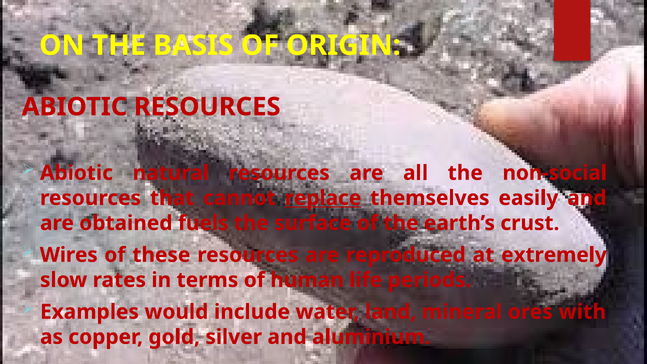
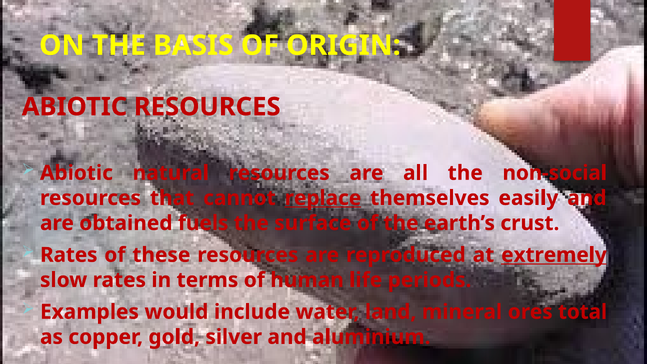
Wires at (69, 255): Wires -> Rates
extremely underline: none -> present
with: with -> total
